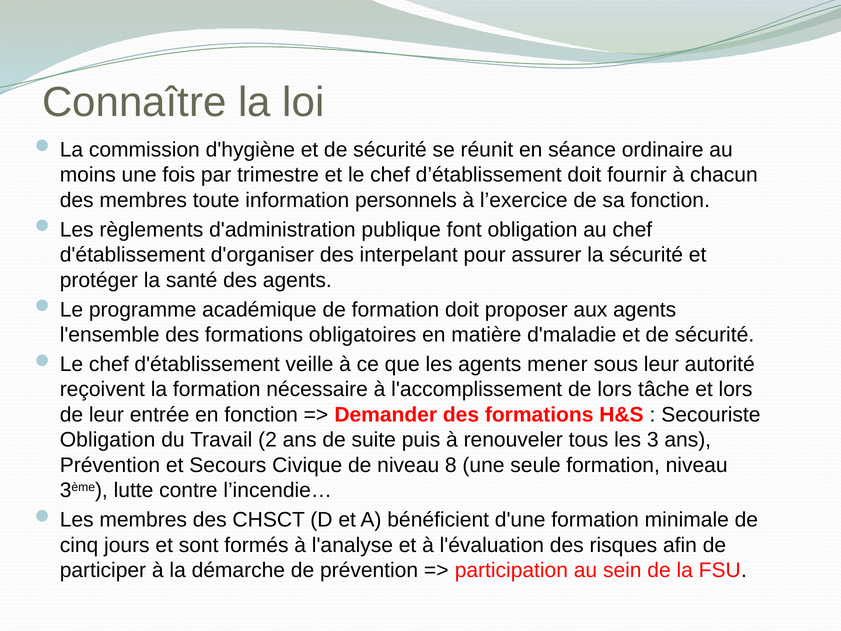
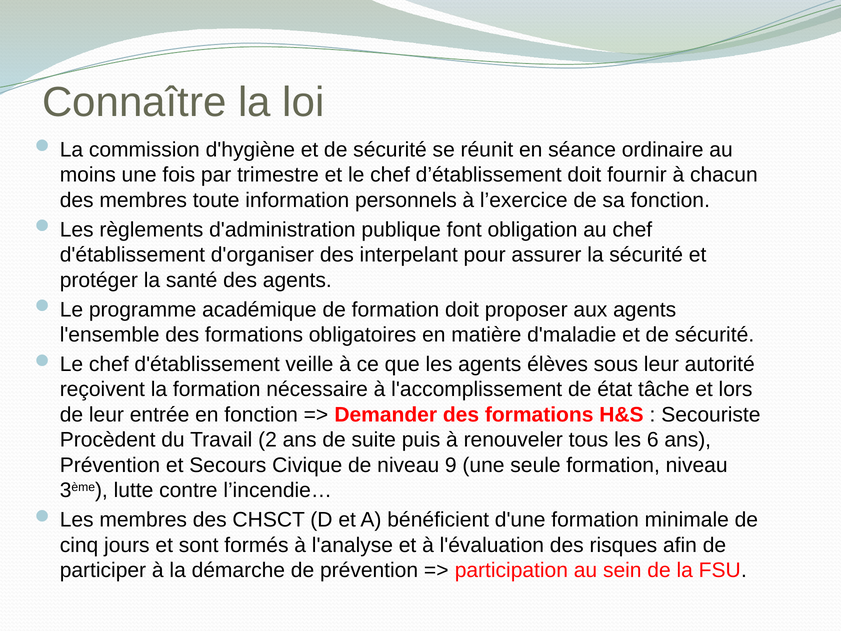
mener: mener -> élèves
de lors: lors -> état
Obligation at (108, 440): Obligation -> Procèdent
3: 3 -> 6
8: 8 -> 9
